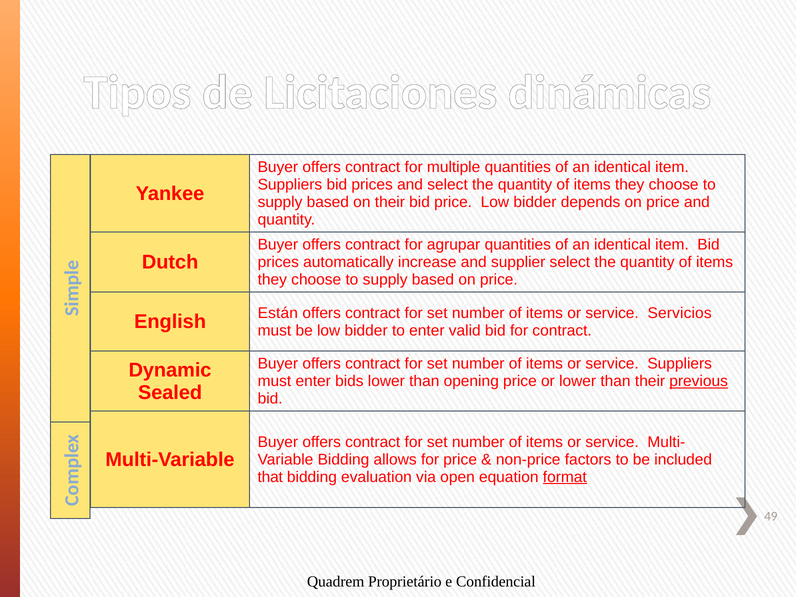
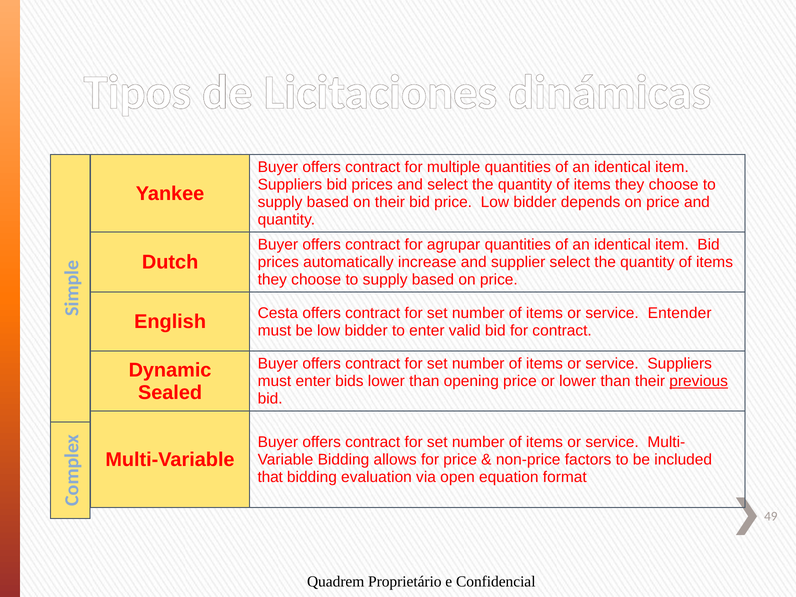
Están: Están -> Cesta
Servicios: Servicios -> Entender
format underline: present -> none
